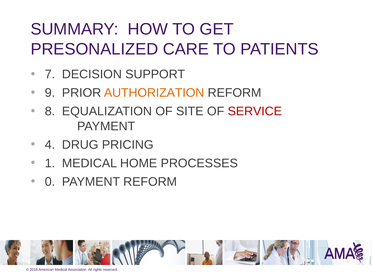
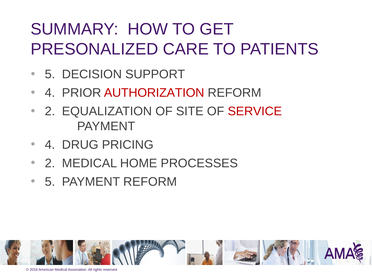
7 at (50, 74): 7 -> 5
9 at (50, 93): 9 -> 4
AUTHORIZATION colour: orange -> red
8 at (50, 111): 8 -> 2
1 at (50, 163): 1 -> 2
0 at (50, 182): 0 -> 5
